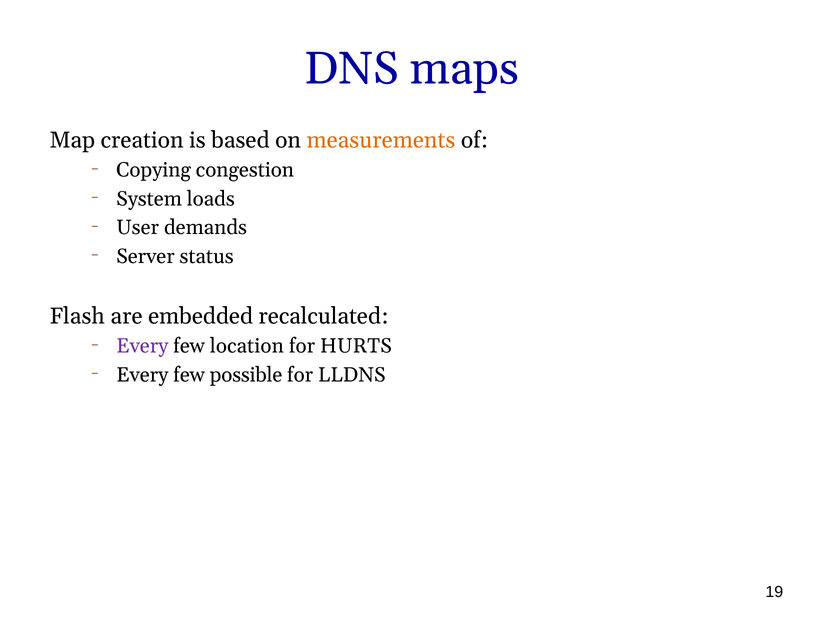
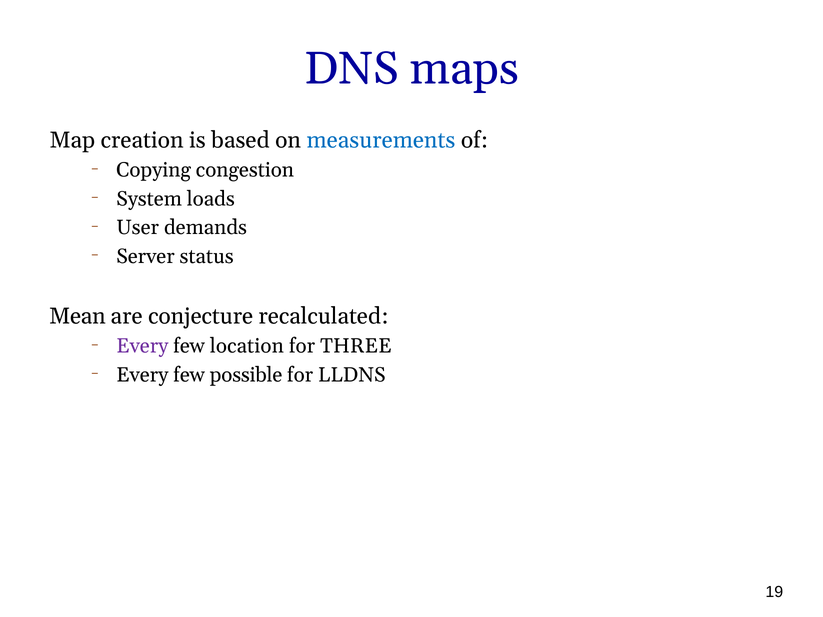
measurements colour: orange -> blue
Flash: Flash -> Mean
embedded: embedded -> conjecture
HURTS: HURTS -> THREE
